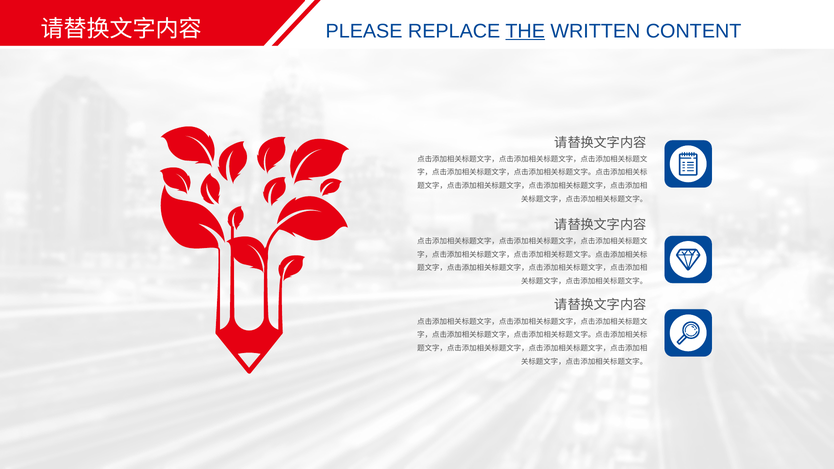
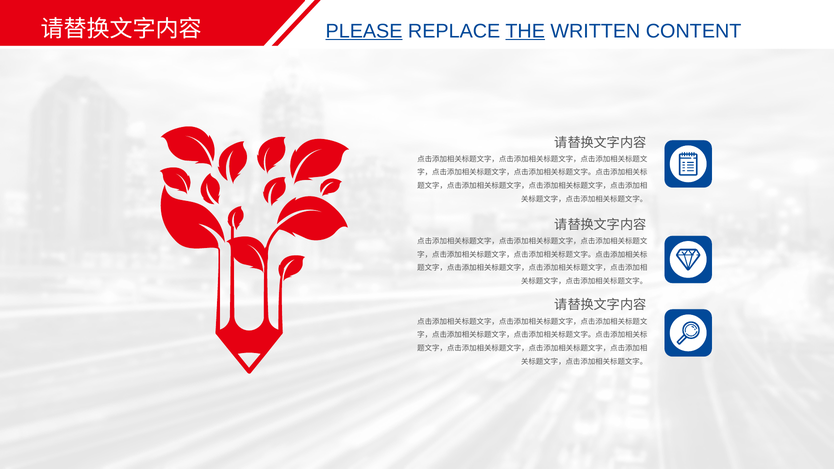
PLEASE underline: none -> present
